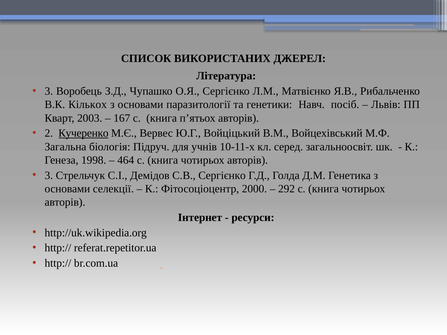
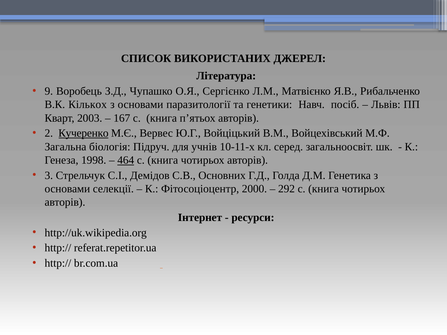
3 at (49, 91): 3 -> 9
464 underline: none -> present
С.В Сергієнко: Сергієнко -> Основних
